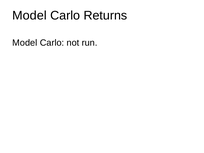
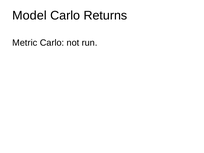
Model at (25, 43): Model -> Metric
